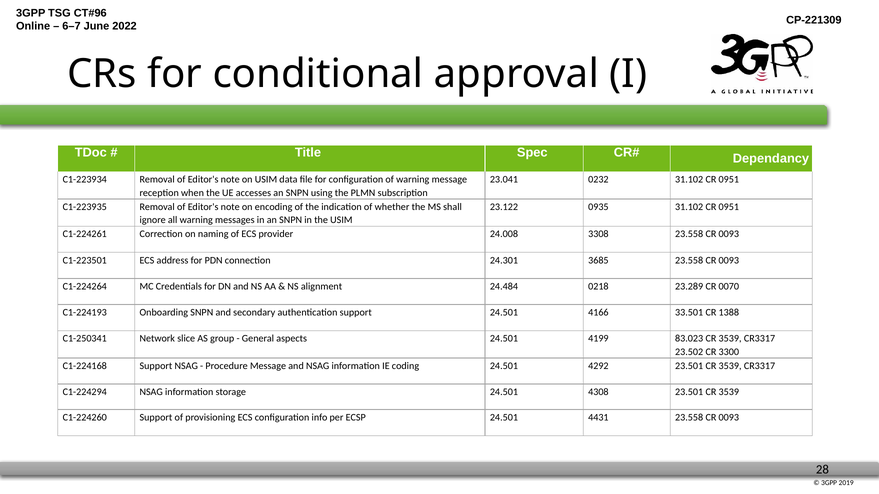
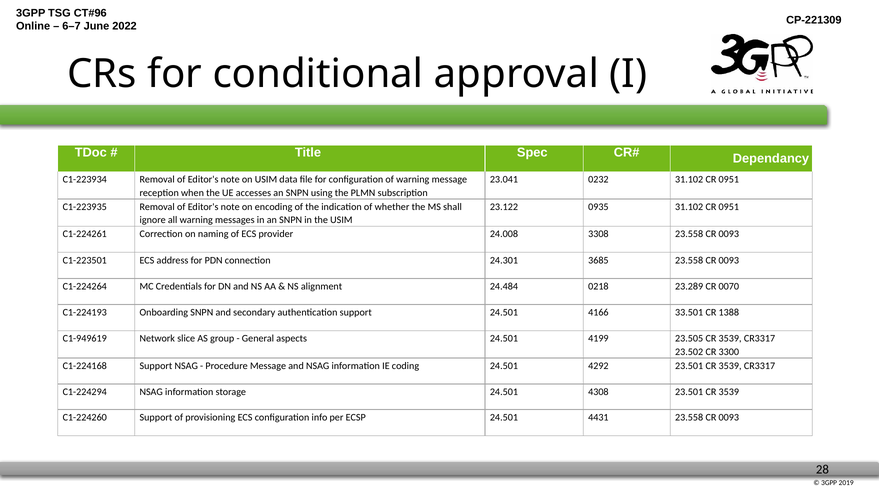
C1-250341: C1-250341 -> C1-949619
83.023: 83.023 -> 23.505
